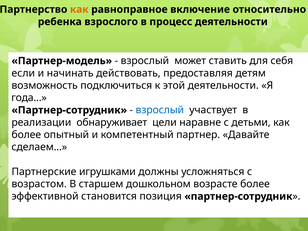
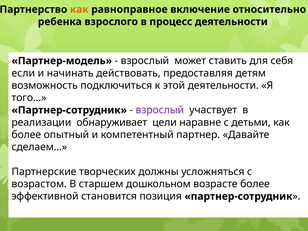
года…: года… -> того…
взрослый at (160, 110) colour: blue -> purple
игрушками: игрушками -> творческих
